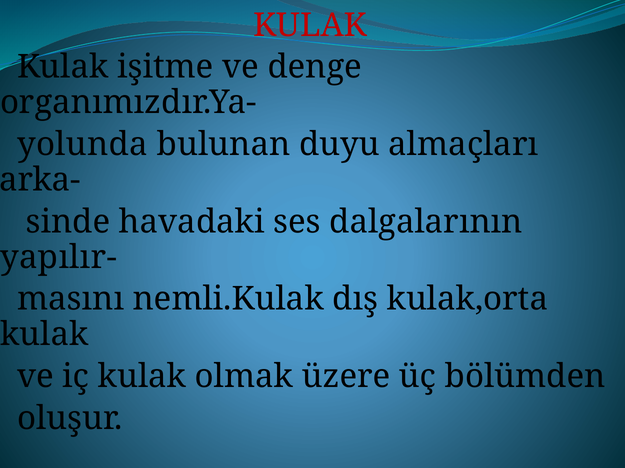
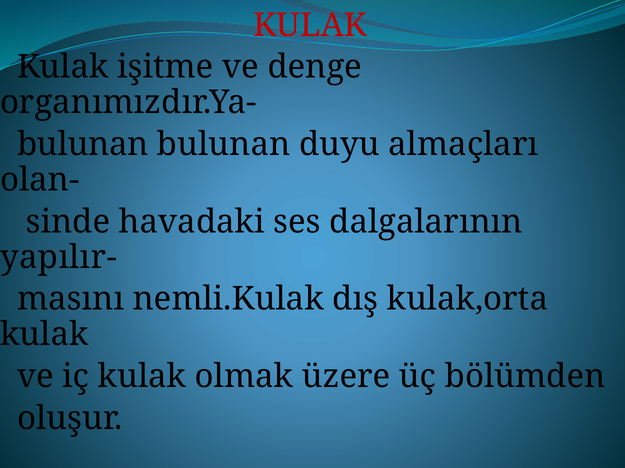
yolunda at (83, 145): yolunda -> bulunan
arka-: arka- -> olan-
